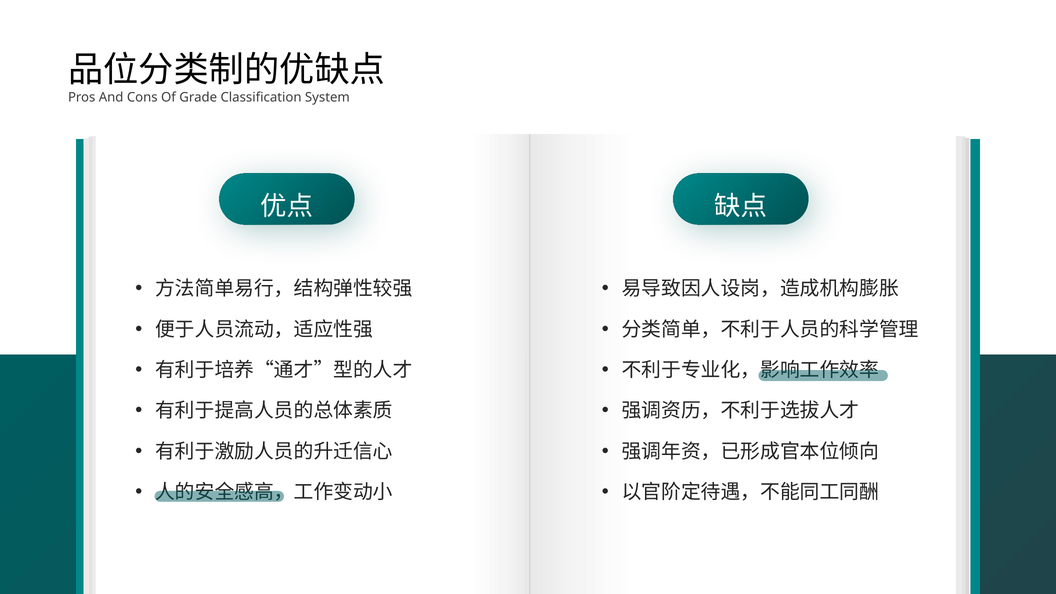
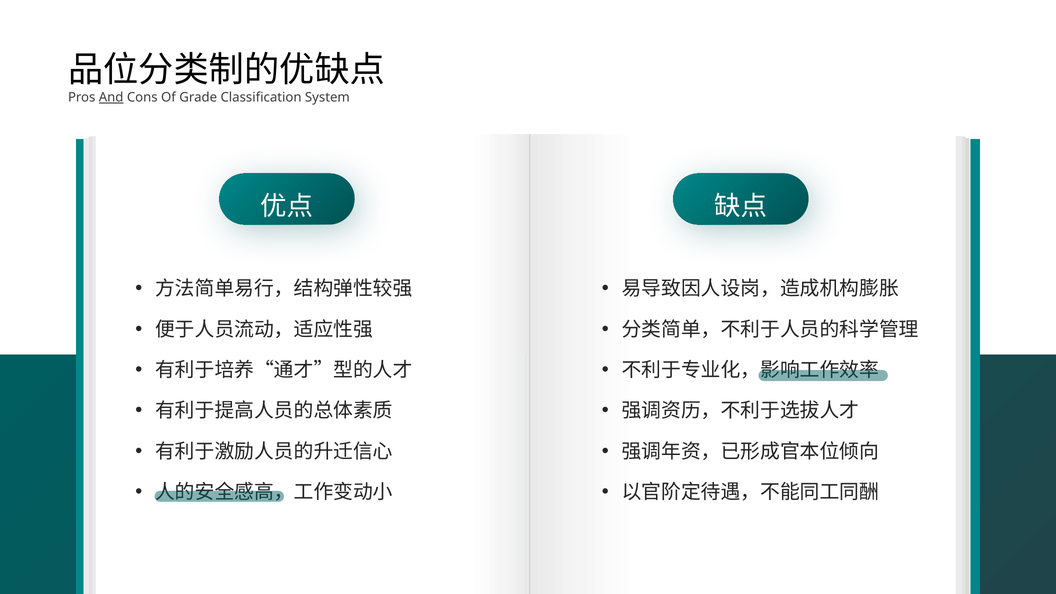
And underline: none -> present
